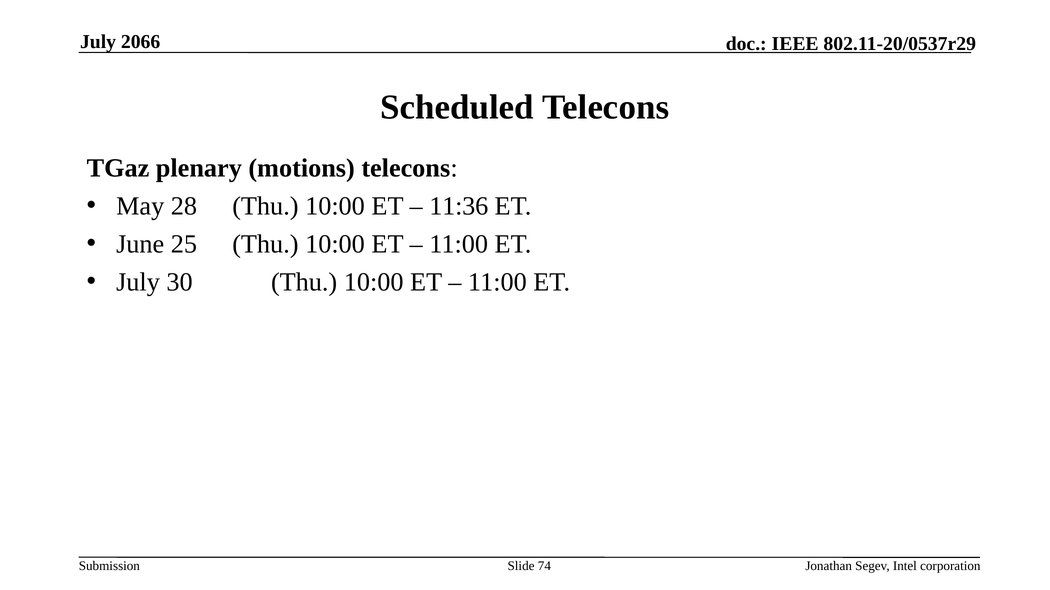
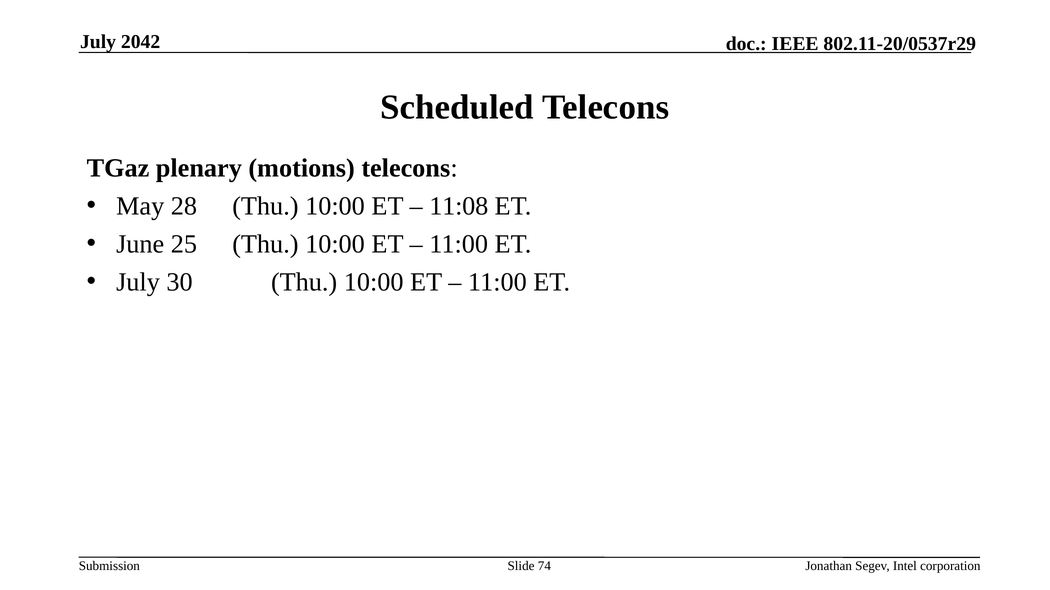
2066: 2066 -> 2042
11:36: 11:36 -> 11:08
